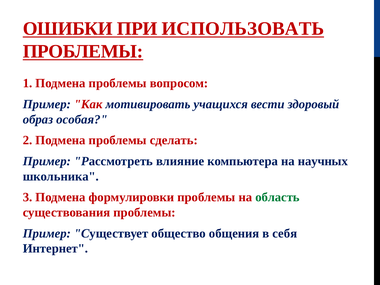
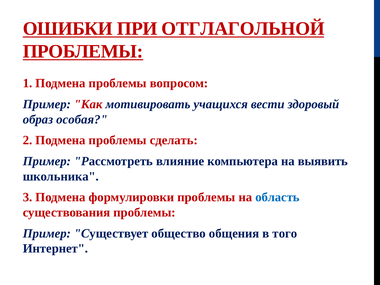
ИСПОЛЬЗОВАТЬ: ИСПОЛЬЗОВАТЬ -> ОТГЛАГОЛЬНОЙ
научных: научных -> выявить
область colour: green -> blue
себя: себя -> того
